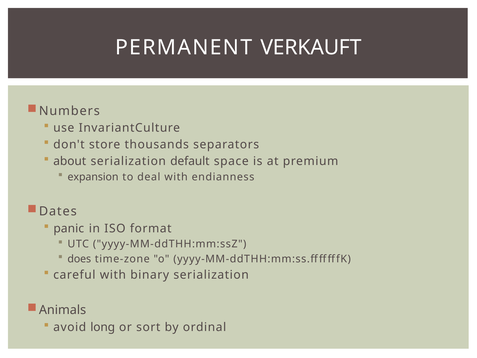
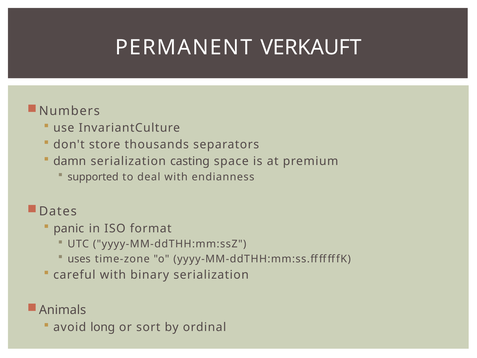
about: about -> damn
default: default -> casting
expansion: expansion -> supported
does: does -> uses
